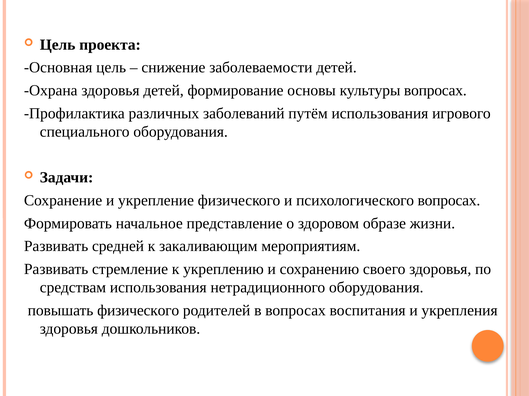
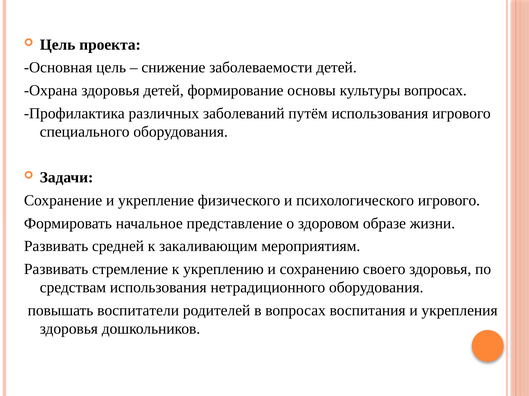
психологического вопросах: вопросах -> игрового
повышать физического: физического -> воспитатели
